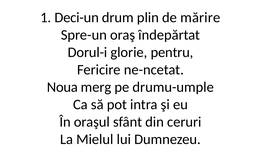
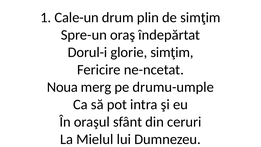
Deci-un: Deci-un -> Cale-un
de mărire: mărire -> simţim
glorie pentru: pentru -> simţim
